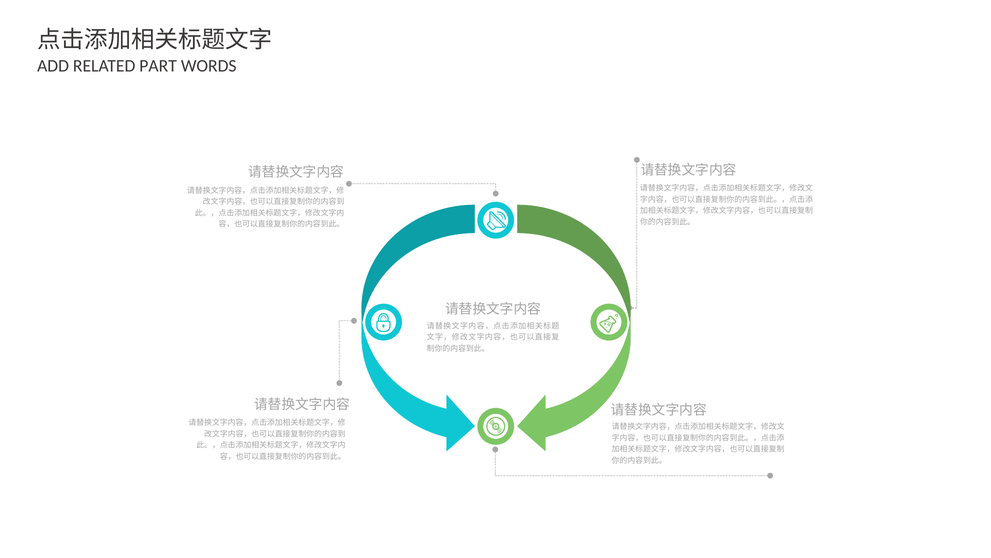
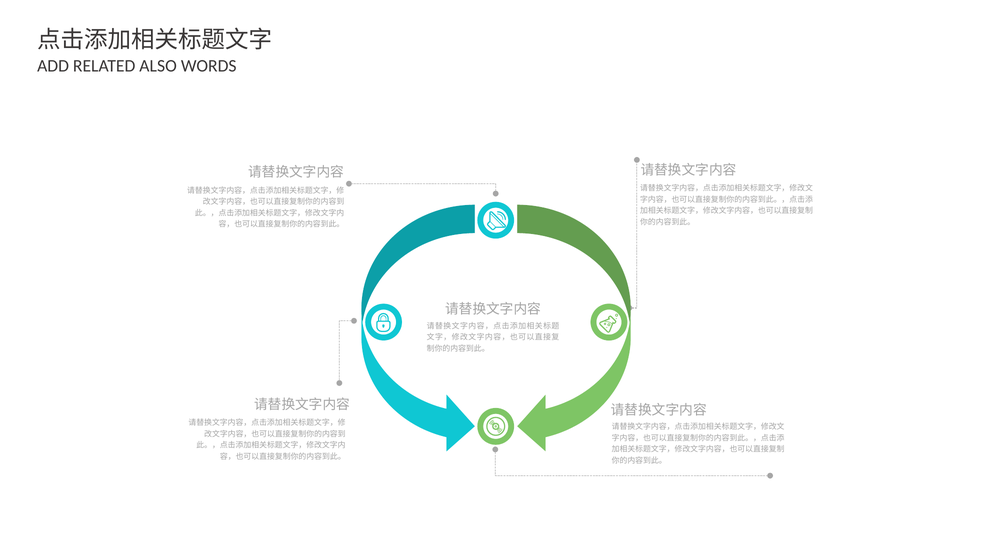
PART: PART -> ALSO
